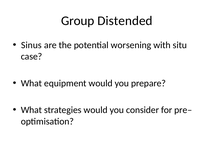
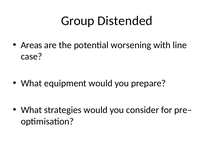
Sinus: Sinus -> Areas
situ: situ -> line
